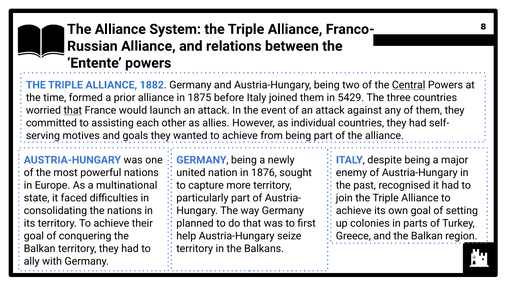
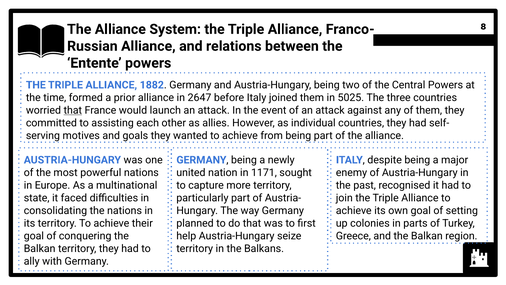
Central underline: present -> none
1875: 1875 -> 2647
5429: 5429 -> 5025
1876: 1876 -> 1171
